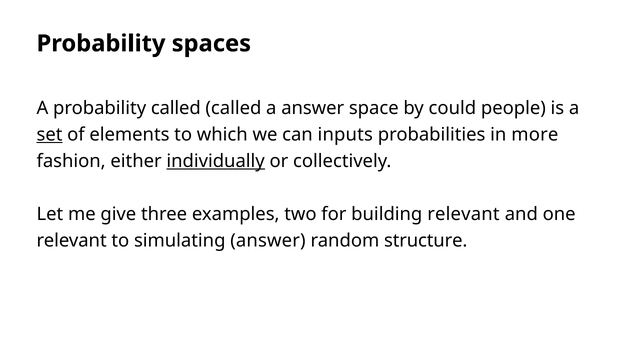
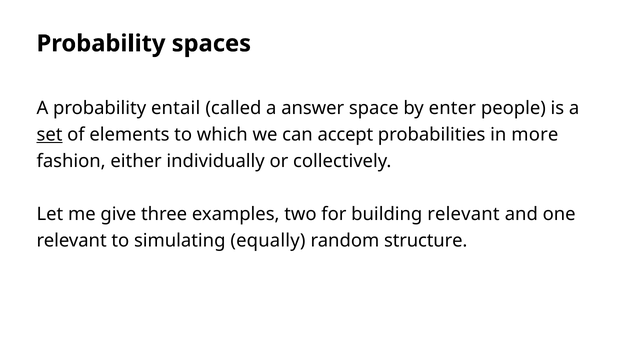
probability called: called -> entail
could: could -> enter
inputs: inputs -> accept
individually underline: present -> none
simulating answer: answer -> equally
